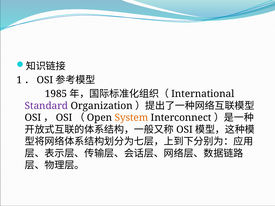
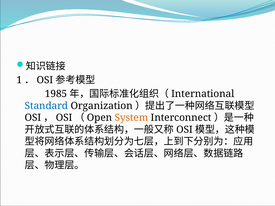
Standard colour: purple -> blue
